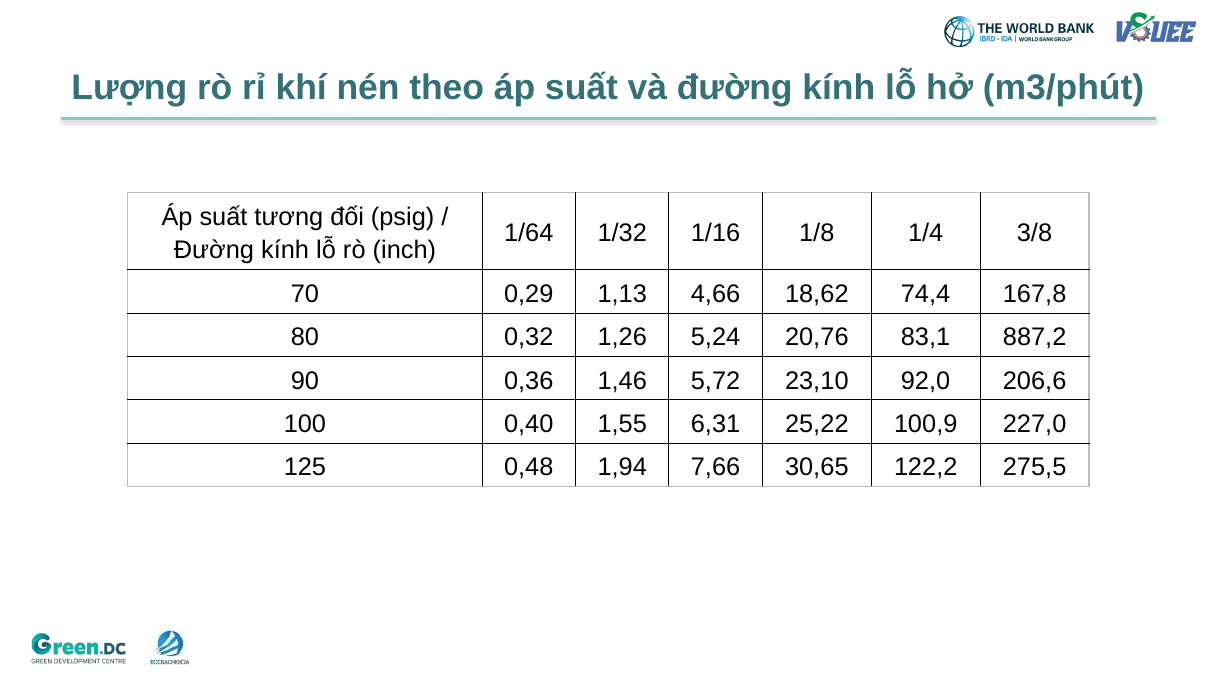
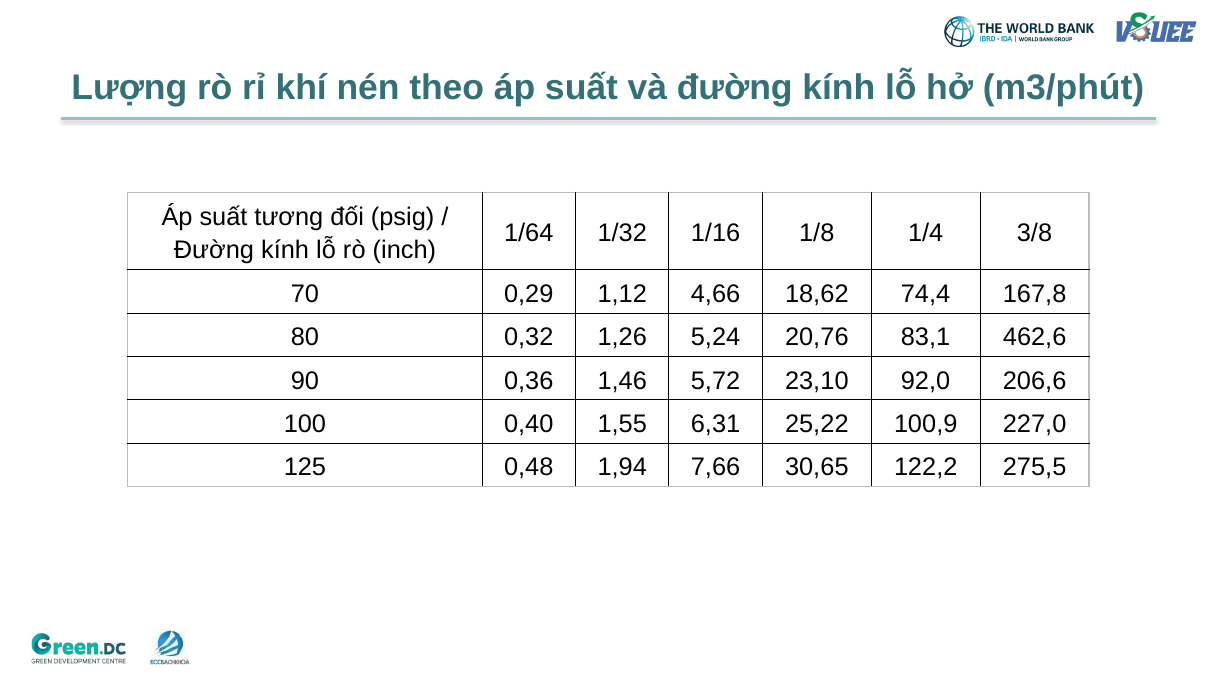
1,13: 1,13 -> 1,12
887,2: 887,2 -> 462,6
